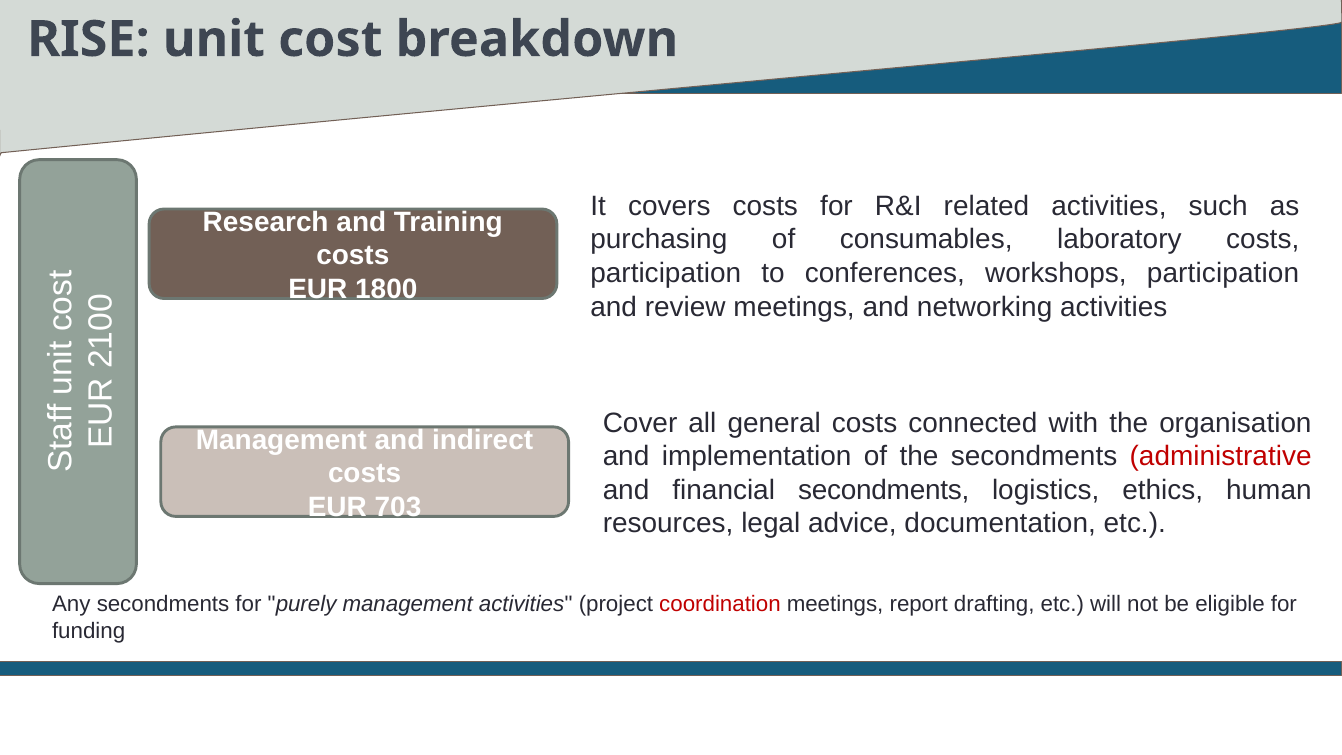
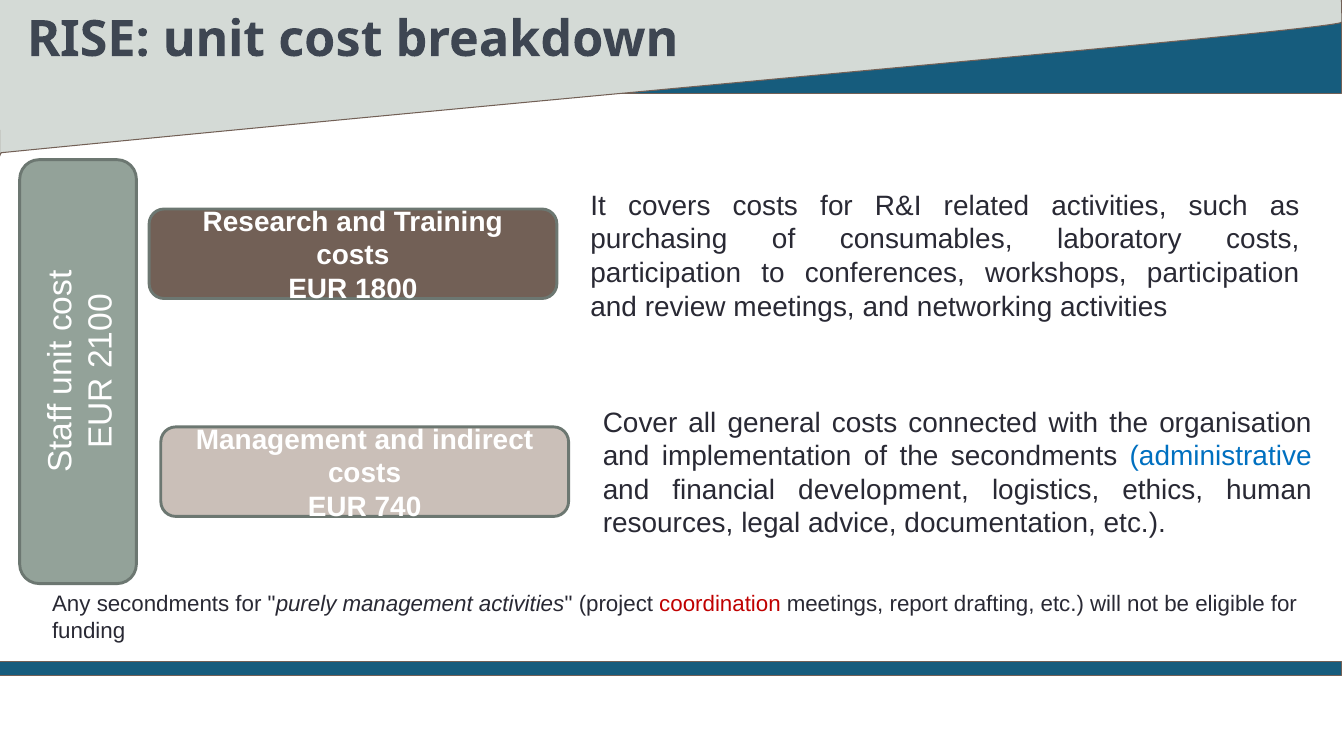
administrative colour: red -> blue
financial secondments: secondments -> development
703: 703 -> 740
